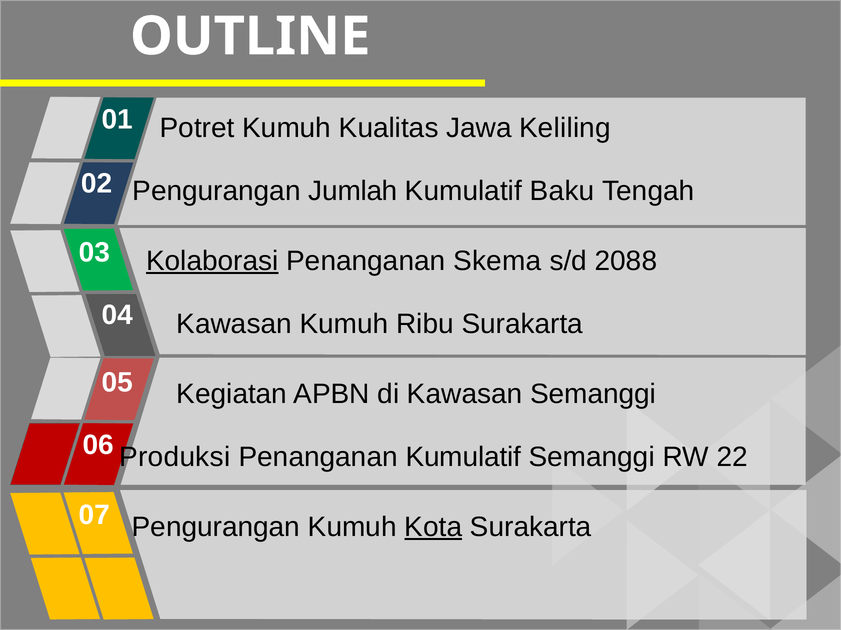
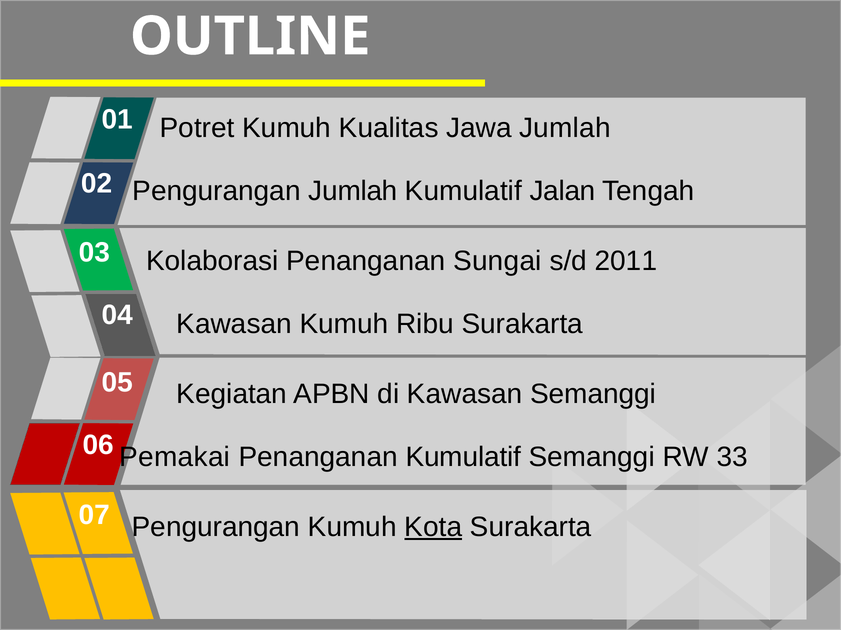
Jawa Keliling: Keliling -> Jumlah
Baku: Baku -> Jalan
Kolaborasi underline: present -> none
Skema: Skema -> Sungai
2088: 2088 -> 2011
Produksi: Produksi -> Pemakai
22: 22 -> 33
